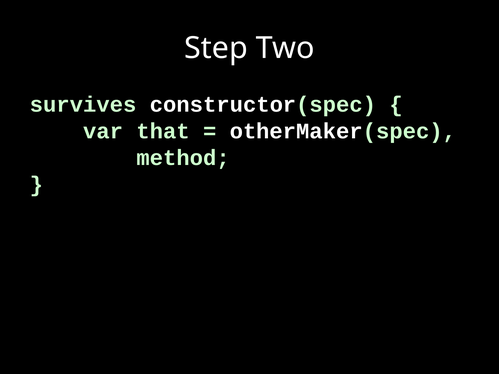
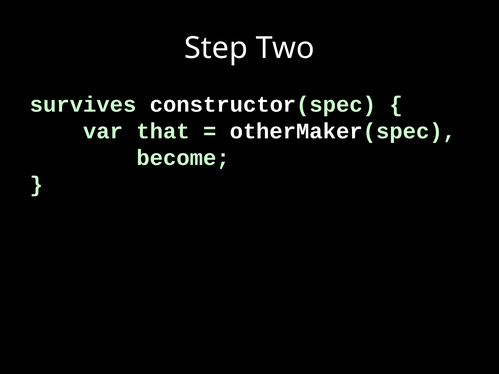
method: method -> become
